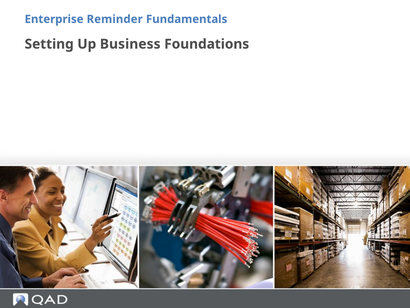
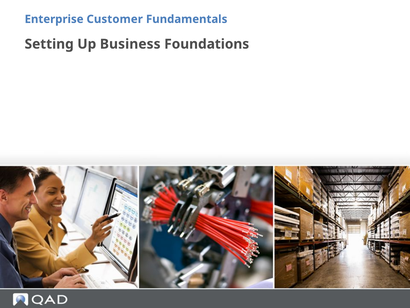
Reminder: Reminder -> Customer
